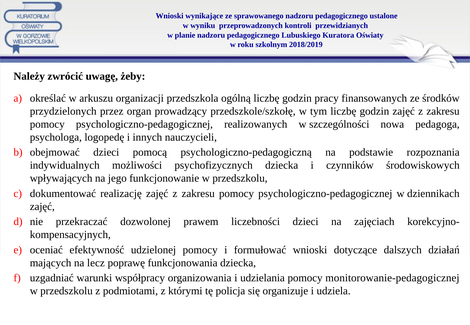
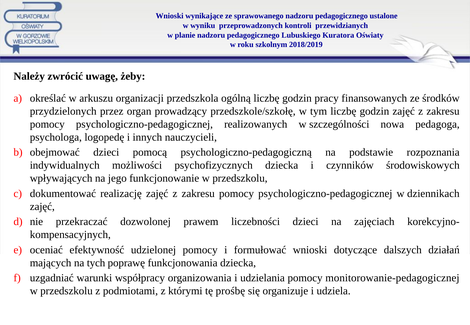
lecz: lecz -> tych
policja: policja -> prośbę
